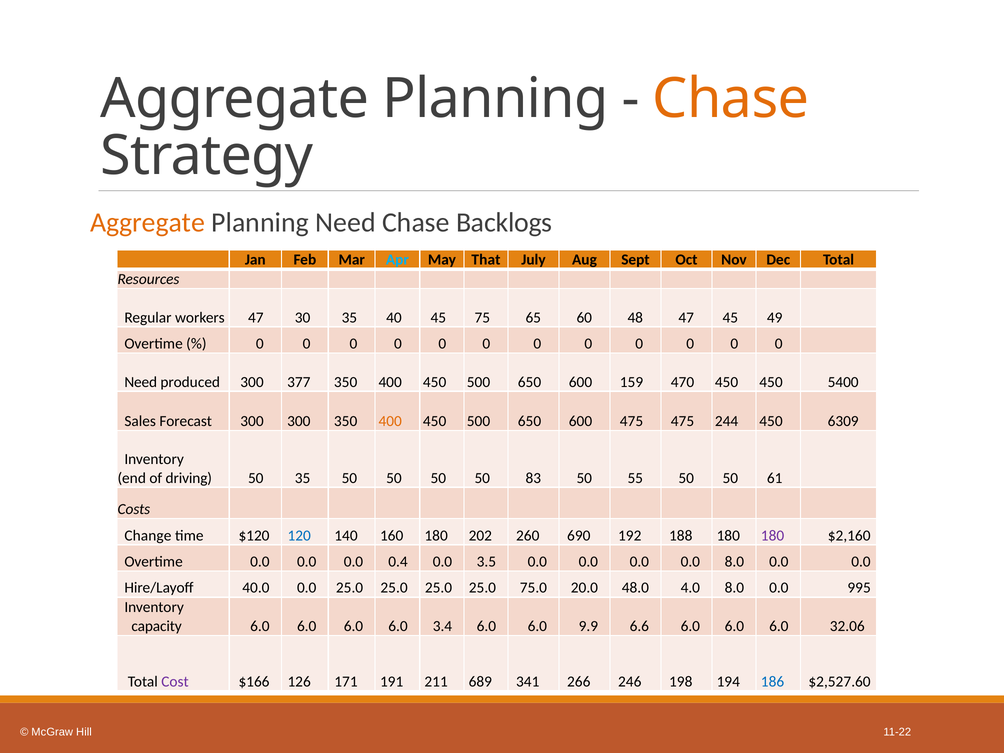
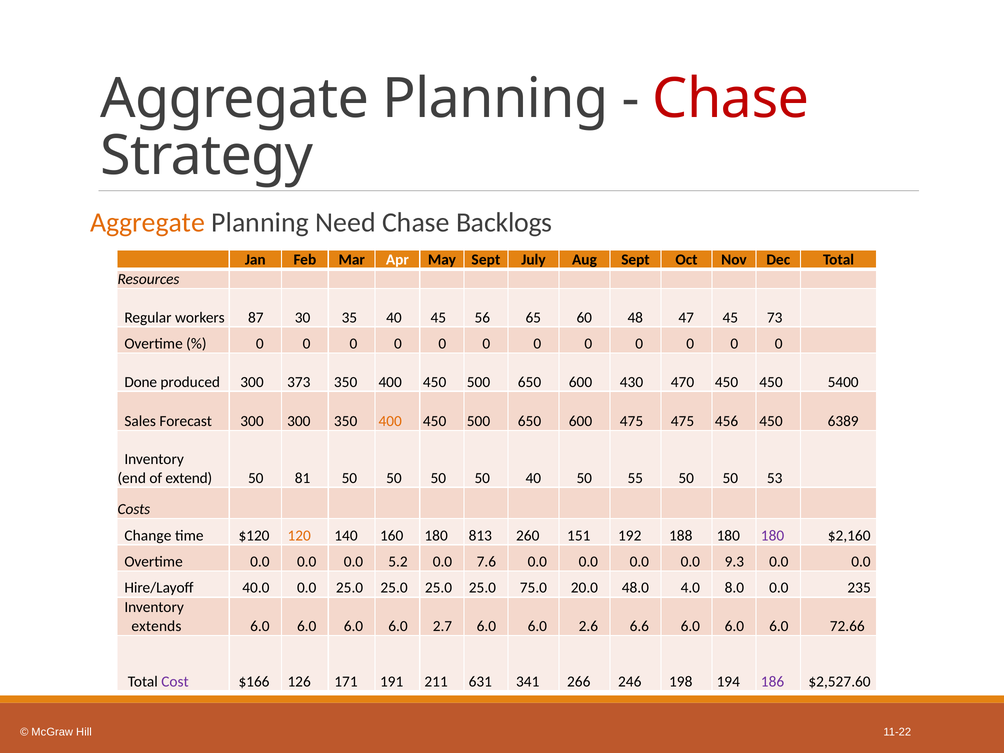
Chase at (731, 99) colour: orange -> red
Apr colour: light blue -> white
May That: That -> Sept
workers 47: 47 -> 87
75: 75 -> 56
49: 49 -> 73
Need at (141, 382): Need -> Done
377: 377 -> 373
159: 159 -> 430
244: 244 -> 456
6309: 6309 -> 6389
driving: driving -> extend
50 35: 35 -> 81
50 83: 83 -> 40
61: 61 -> 53
120 colour: blue -> orange
202: 202 -> 813
690: 690 -> 151
0.4: 0.4 -> 5.2
3.5: 3.5 -> 7.6
0.0 8.0: 8.0 -> 9.3
995: 995 -> 235
capacity: capacity -> extends
3.4: 3.4 -> 2.7
9.9: 9.9 -> 2.6
32.06: 32.06 -> 72.66
689: 689 -> 631
186 colour: blue -> purple
